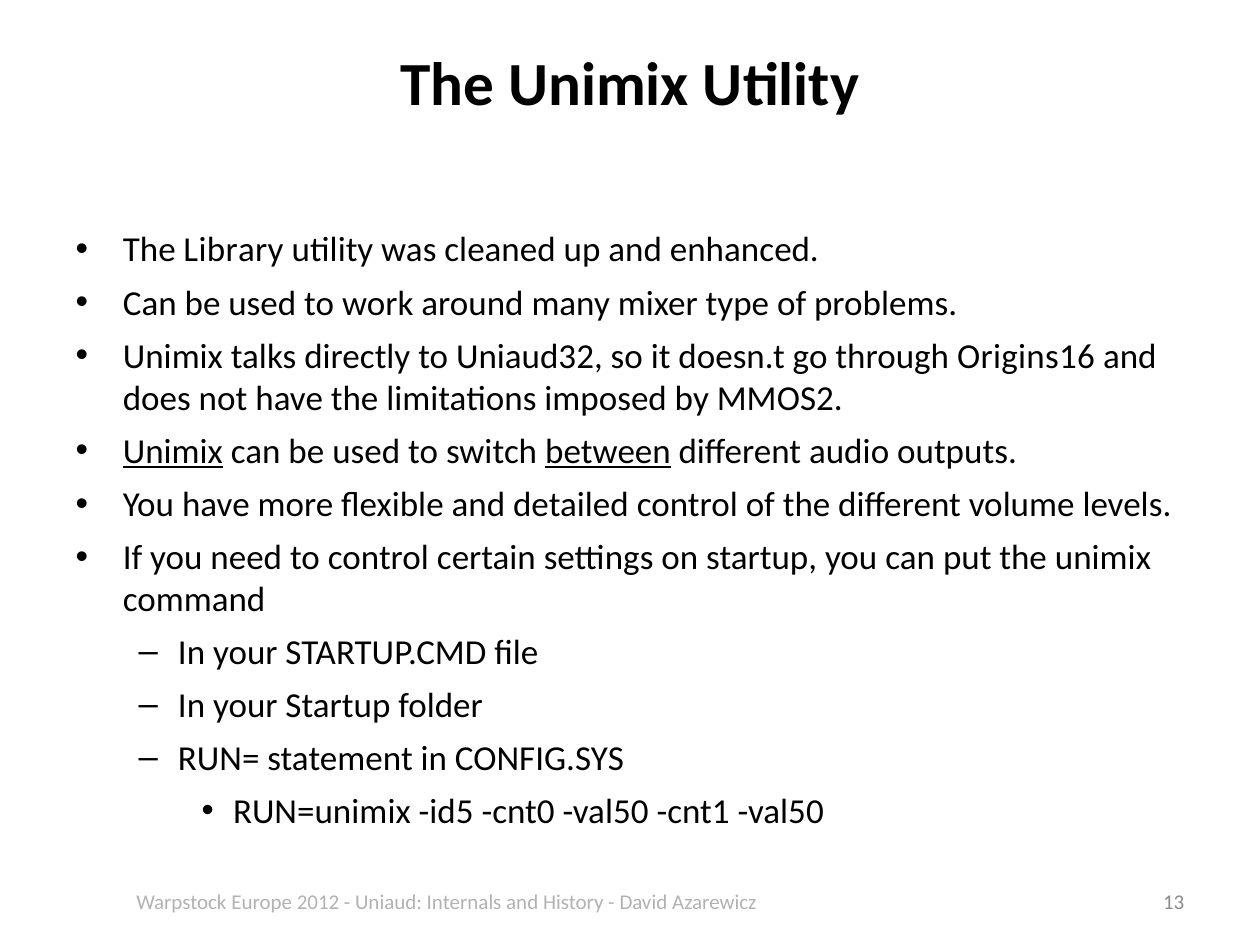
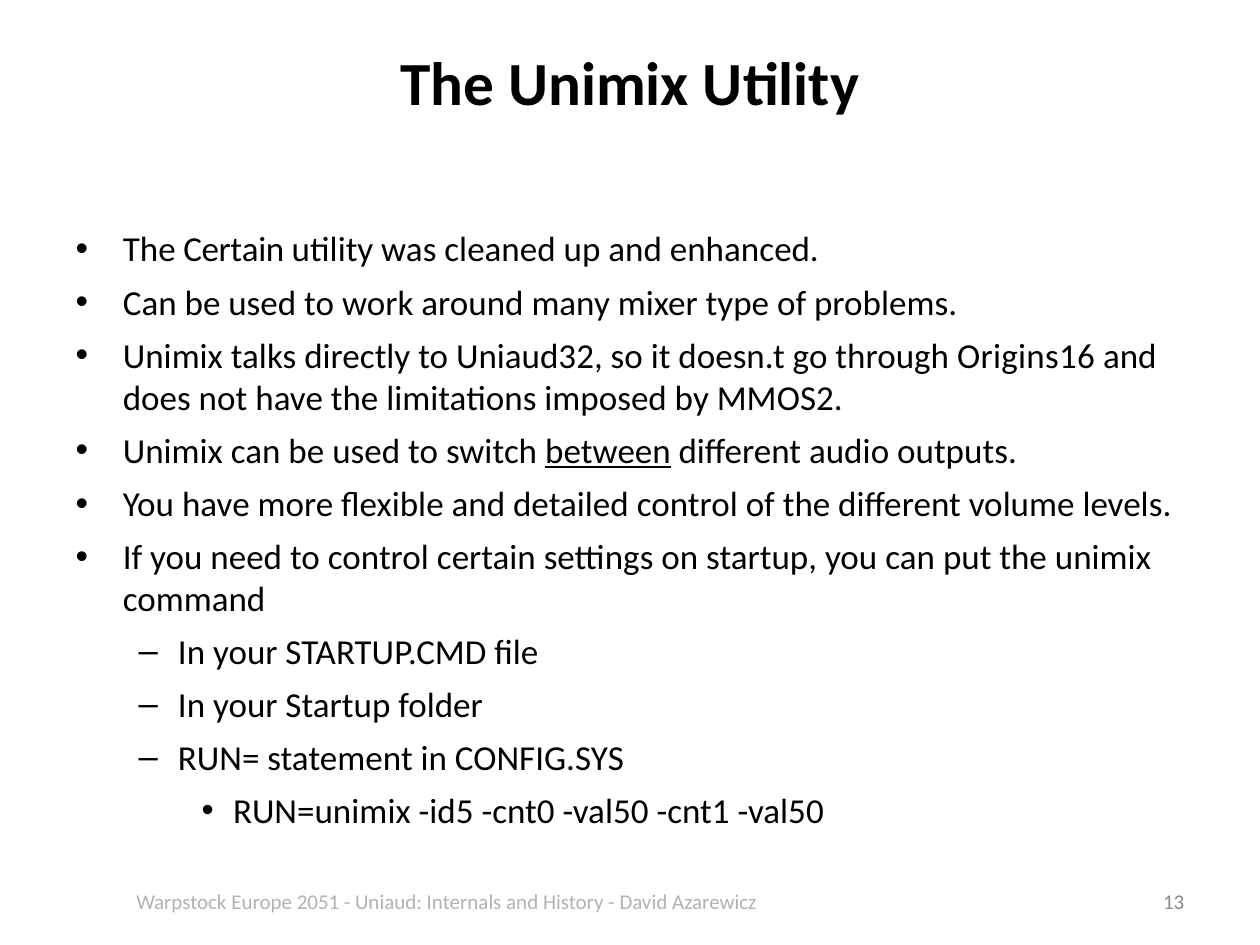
The Library: Library -> Certain
Unimix at (173, 452) underline: present -> none
2012: 2012 -> 2051
